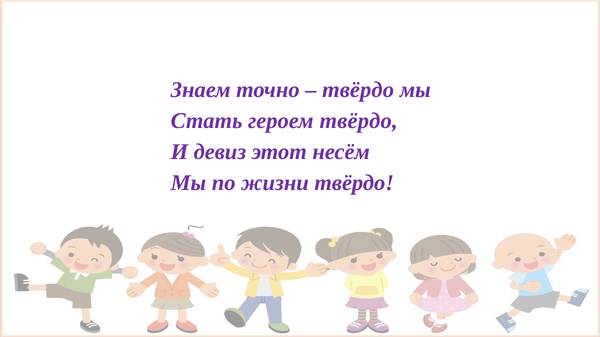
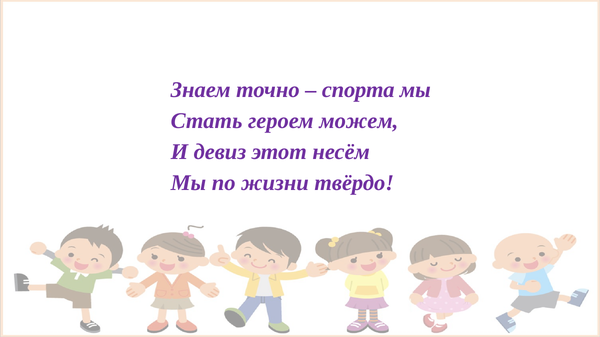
твёрдо at (358, 90): твёрдо -> спорта
героем твёрдо: твёрдо -> можем
